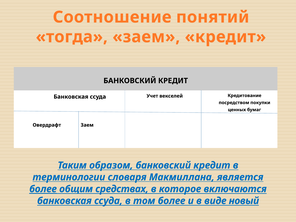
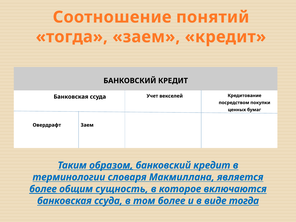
образом underline: none -> present
средствах: средствах -> сущность
виде новый: новый -> тогда
